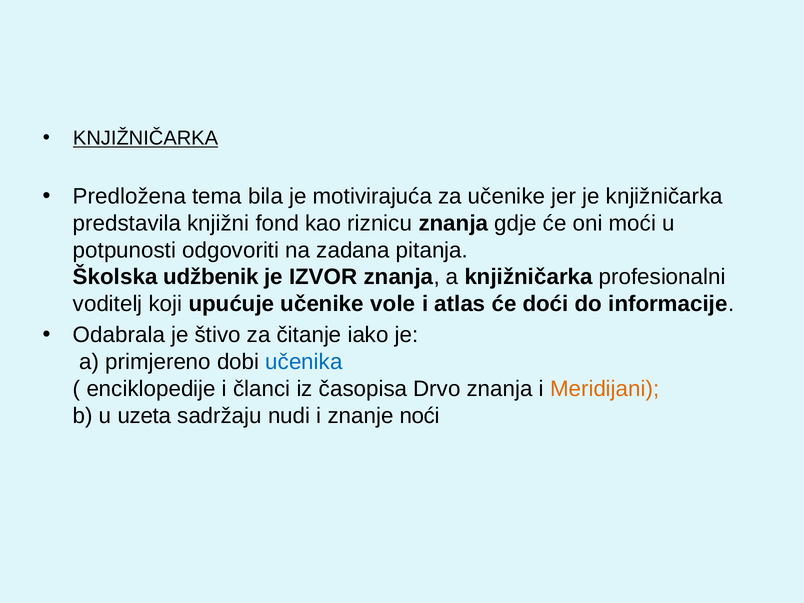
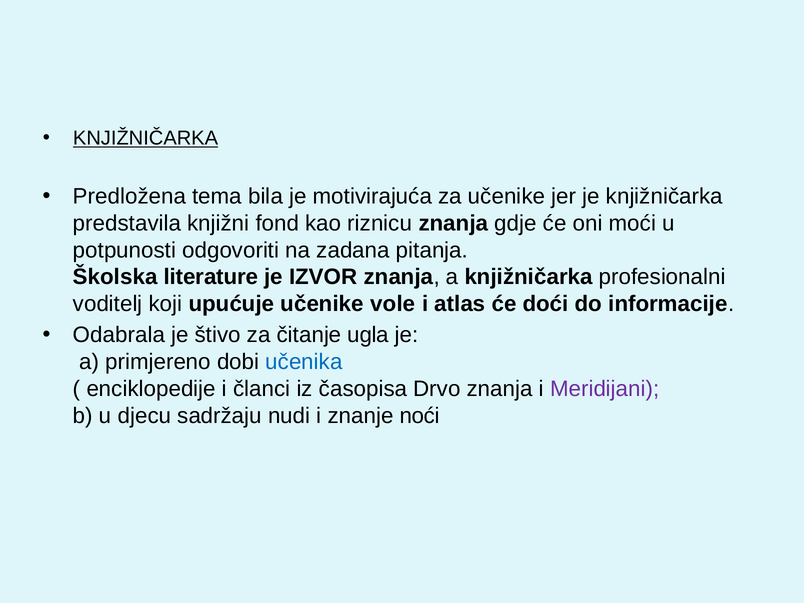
udžbenik: udžbenik -> literature
iako: iako -> ugla
Meridijani colour: orange -> purple
uzeta: uzeta -> djecu
